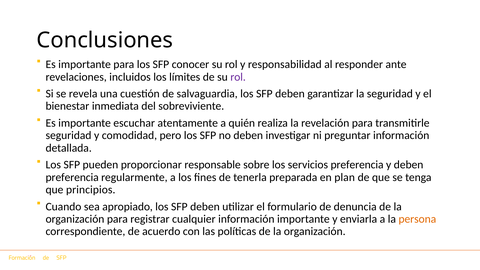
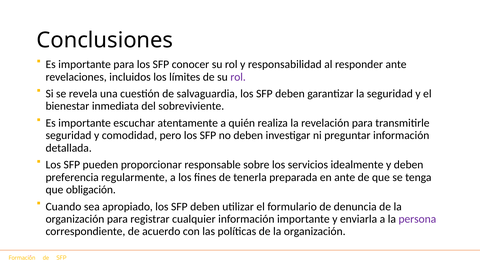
servicios preferencia: preferencia -> idealmente
en plan: plan -> ante
principios: principios -> obligación
persona colour: orange -> purple
